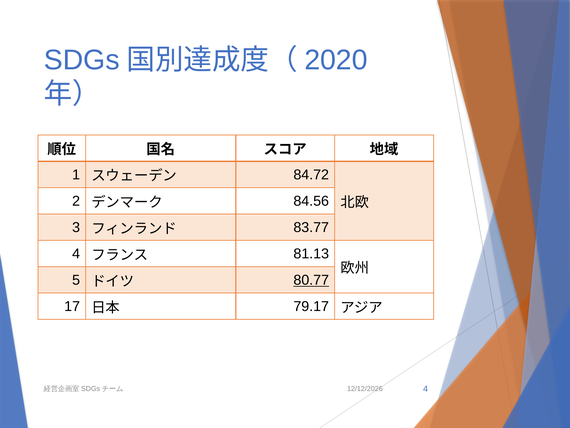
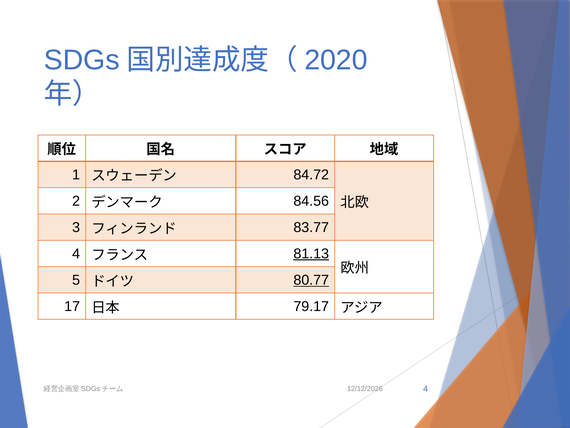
81.13 underline: none -> present
